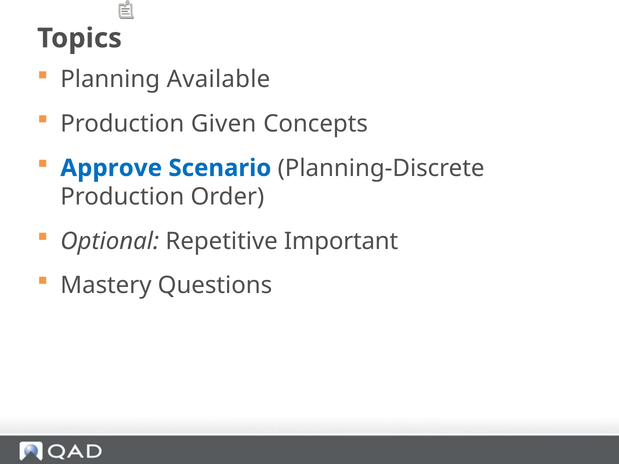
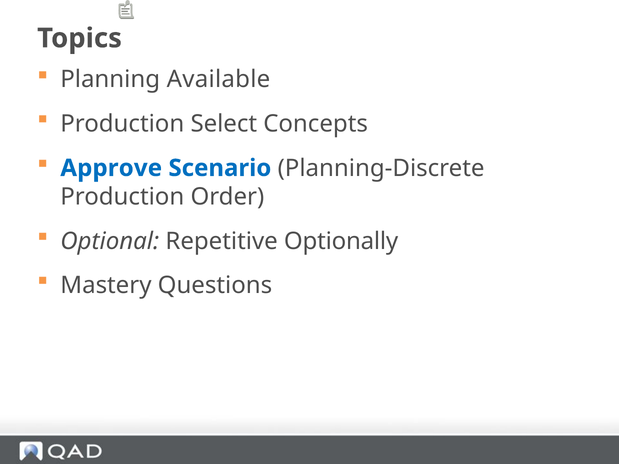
Given: Given -> Select
Important: Important -> Optionally
